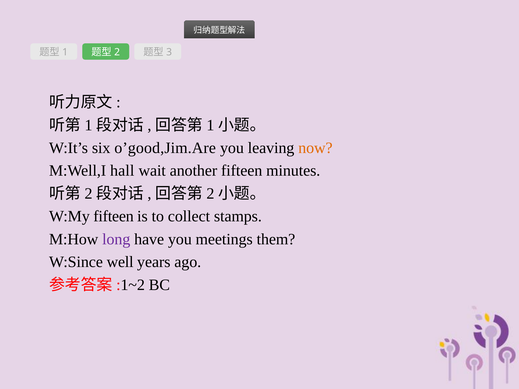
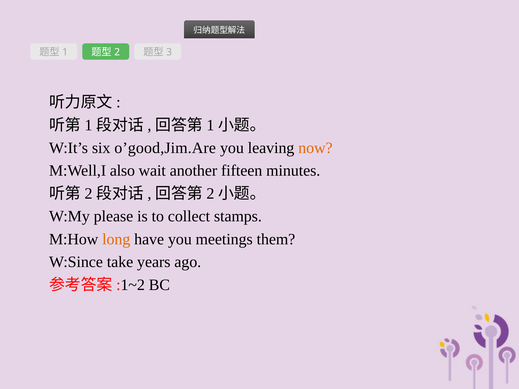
hall: hall -> also
W:My fifteen: fifteen -> please
long colour: purple -> orange
well: well -> take
